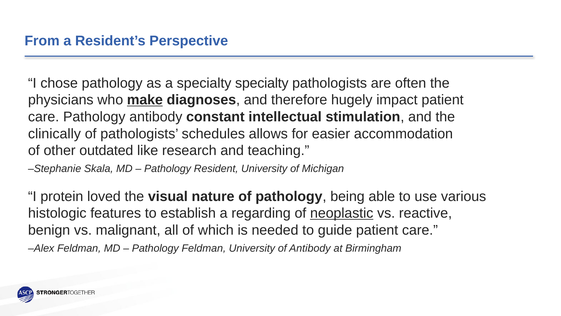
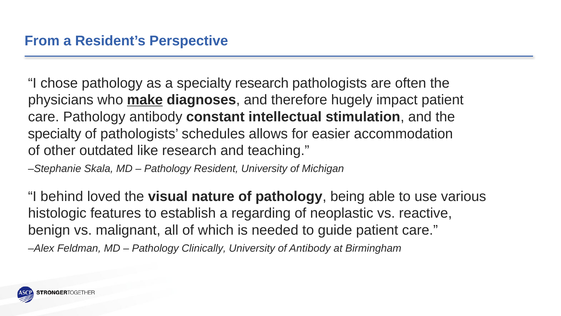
specialty specialty: specialty -> research
clinically at (54, 134): clinically -> specialty
protein: protein -> behind
neoplastic underline: present -> none
Pathology Feldman: Feldman -> Clinically
